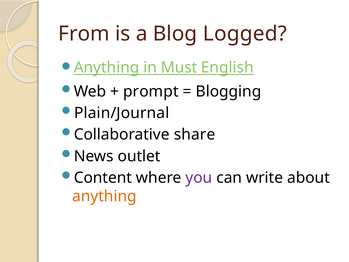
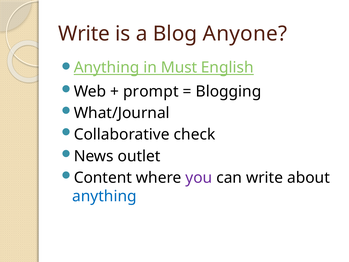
From at (84, 34): From -> Write
Logged: Logged -> Anyone
Plain/Journal: Plain/Journal -> What/Journal
share: share -> check
anything at (104, 196) colour: orange -> blue
